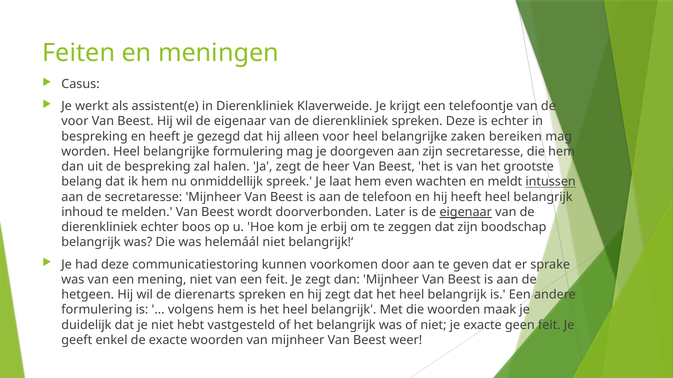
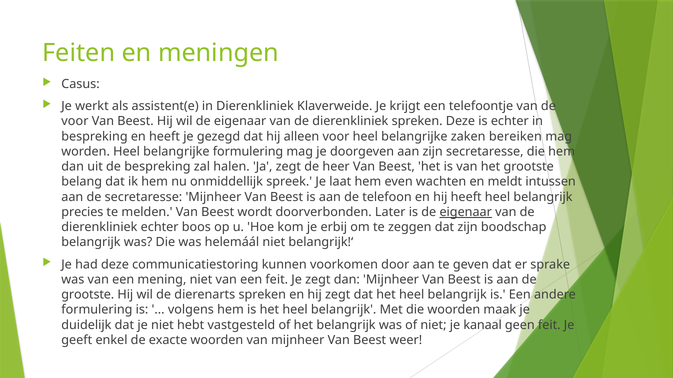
intussen underline: present -> none
inhoud: inhoud -> precies
hetgeen at (88, 295): hetgeen -> grootste
je exacte: exacte -> kanaal
